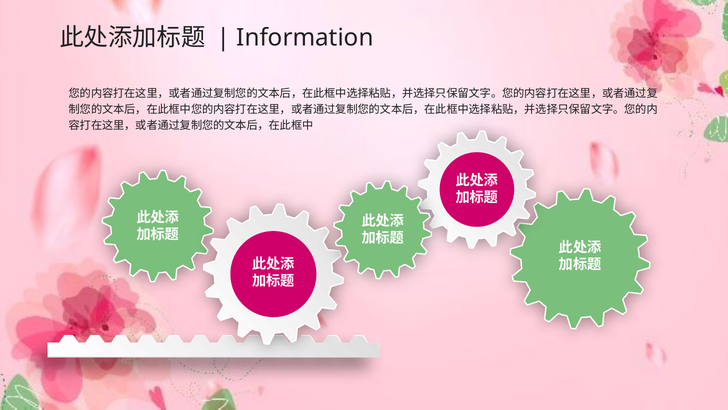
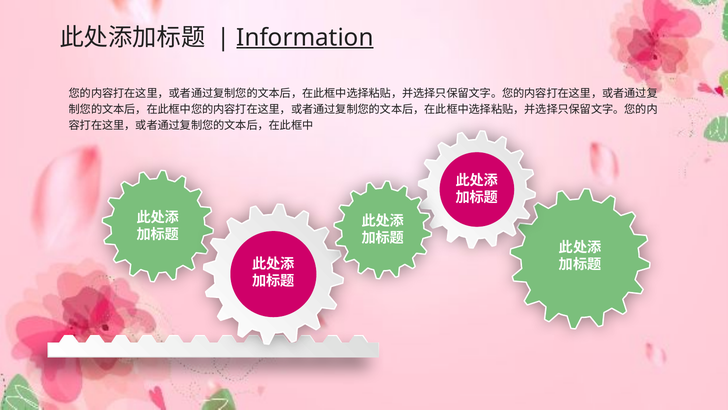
Information underline: none -> present
